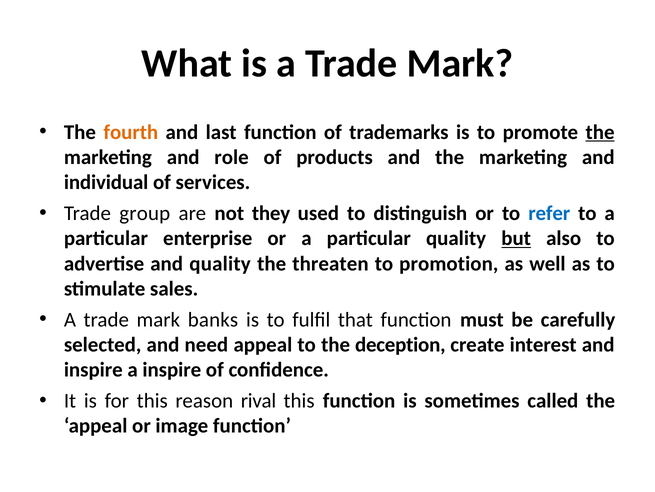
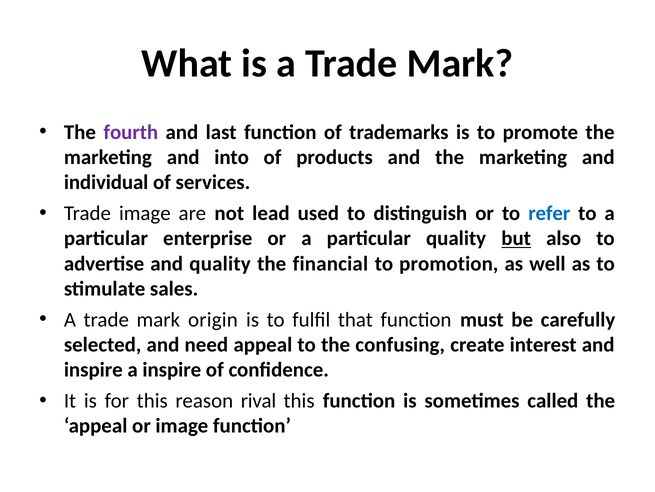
fourth colour: orange -> purple
the at (600, 132) underline: present -> none
role: role -> into
Trade group: group -> image
they: they -> lead
threaten: threaten -> financial
banks: banks -> origin
deception: deception -> confusing
